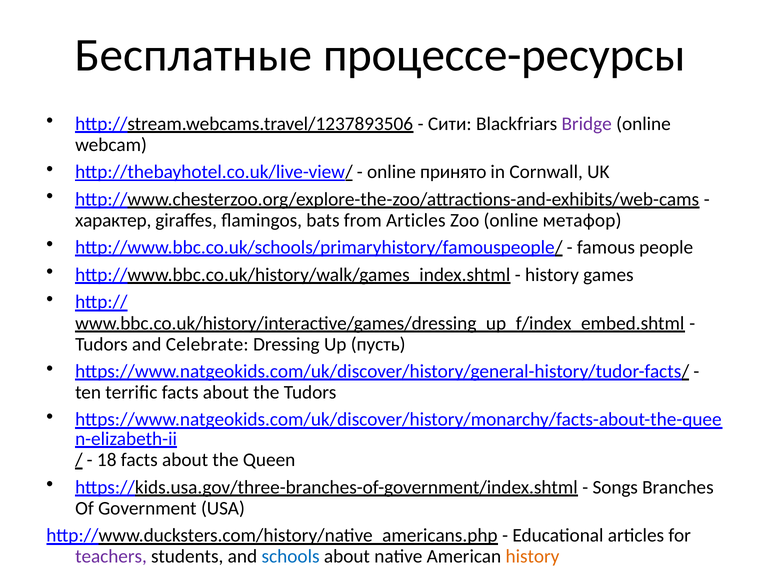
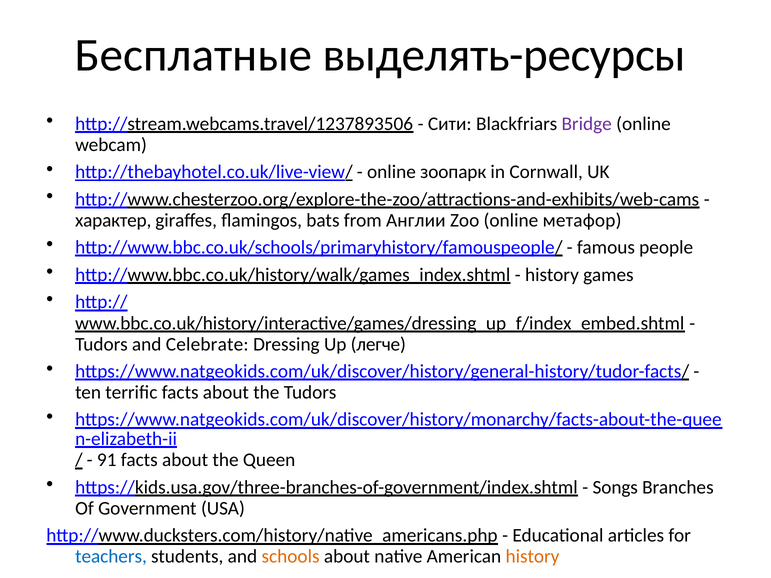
процессе-ресурсы: процессе-ресурсы -> выделять-ресурсы
принято: принято -> зоопарк
from Articles: Articles -> Англии
пусть: пусть -> легче
18: 18 -> 91
teachers colour: purple -> blue
schools colour: blue -> orange
